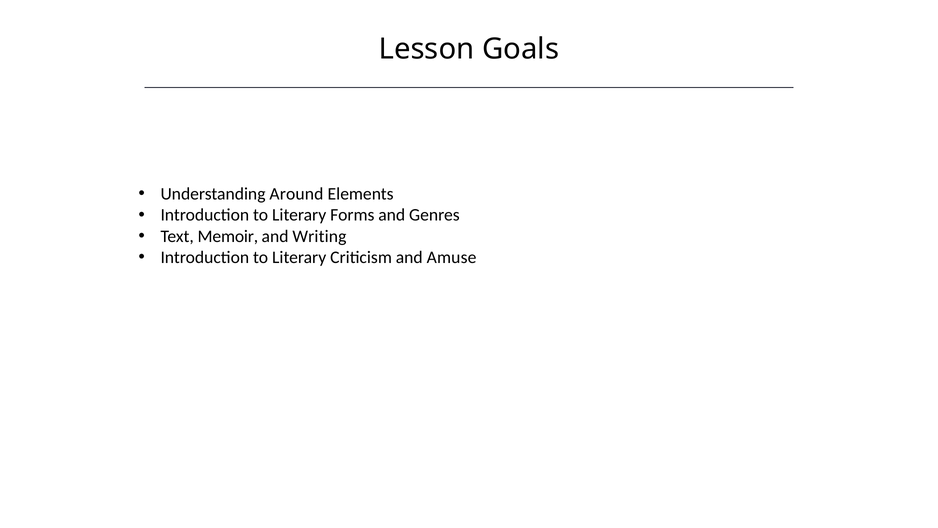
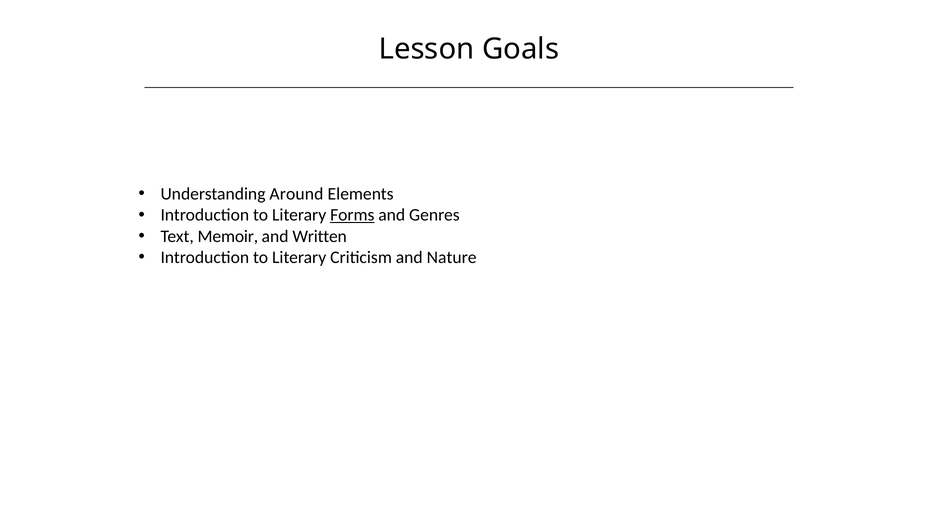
Forms underline: none -> present
Writing: Writing -> Written
Amuse: Amuse -> Nature
